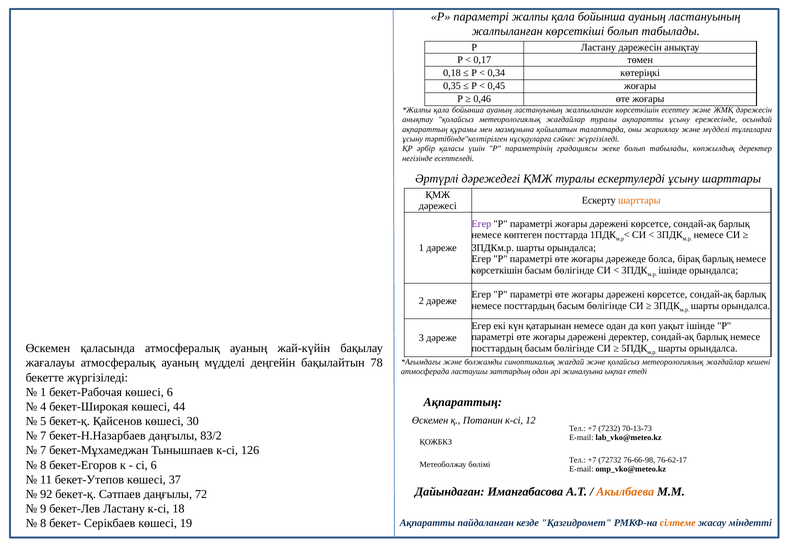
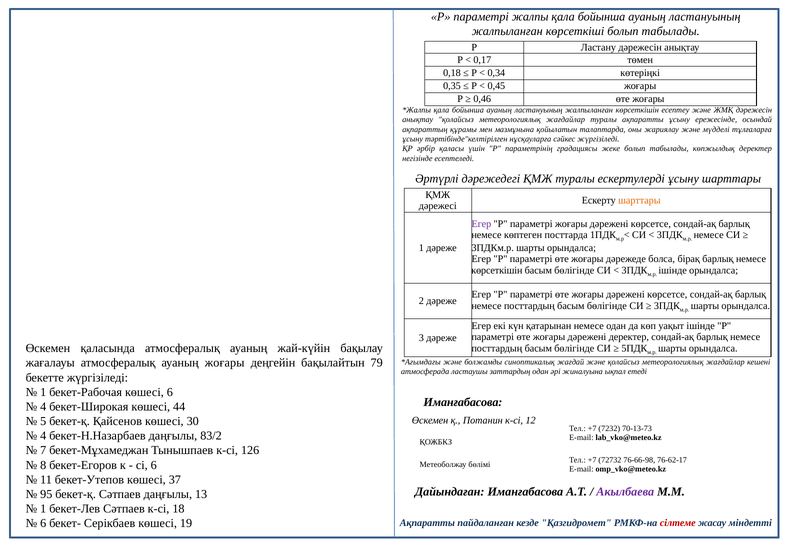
ауаның мүдделі: мүдделі -> жоғары
78: 78 -> 79
Ақпараттың at (463, 402): Ақпараттың -> Иманғабасова
7 at (43, 435): 7 -> 4
Акылбаева colour: orange -> purple
92: 92 -> 95
72: 72 -> 13
9 at (43, 508): 9 -> 1
бекет-Лев Ластану: Ластану -> Сәтпаев
8 at (43, 523): 8 -> 6
сілтеме colour: orange -> red
